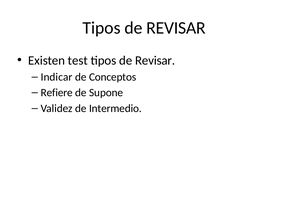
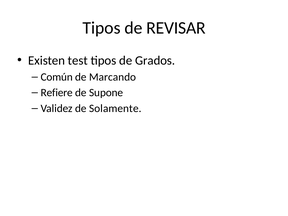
Revisar at (155, 60): Revisar -> Grados
Indicar: Indicar -> Común
Conceptos: Conceptos -> Marcando
Intermedio: Intermedio -> Solamente
